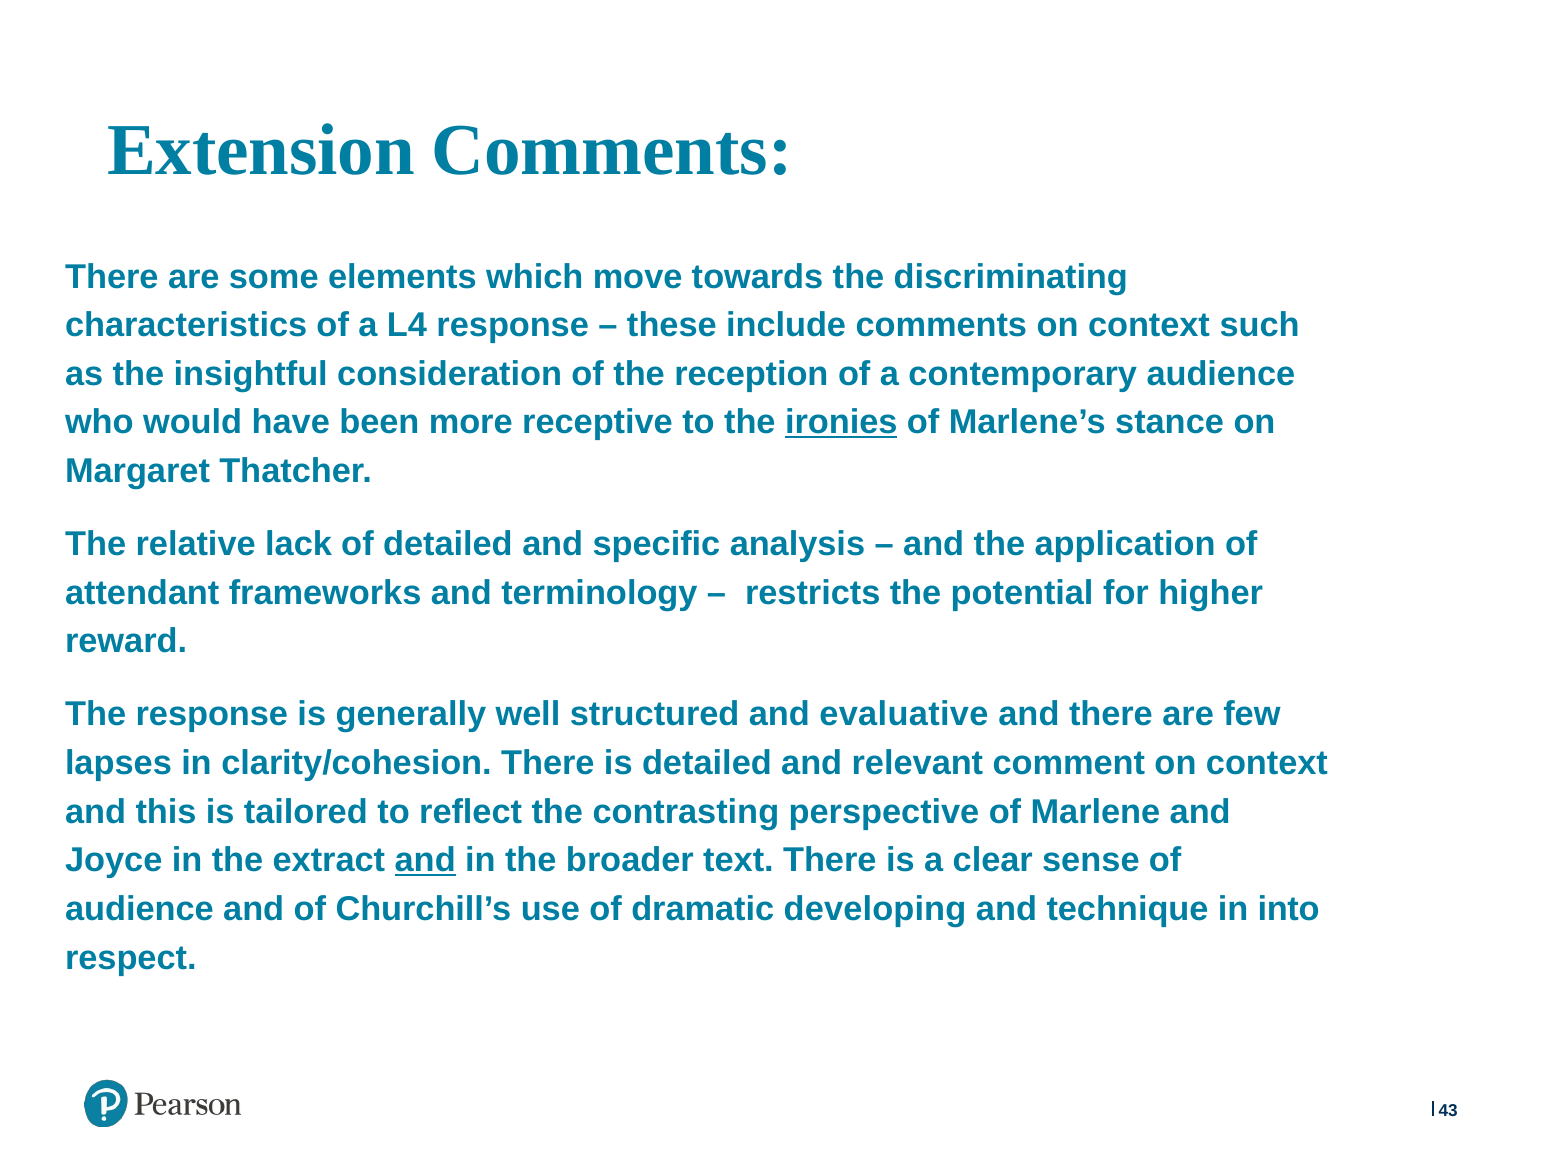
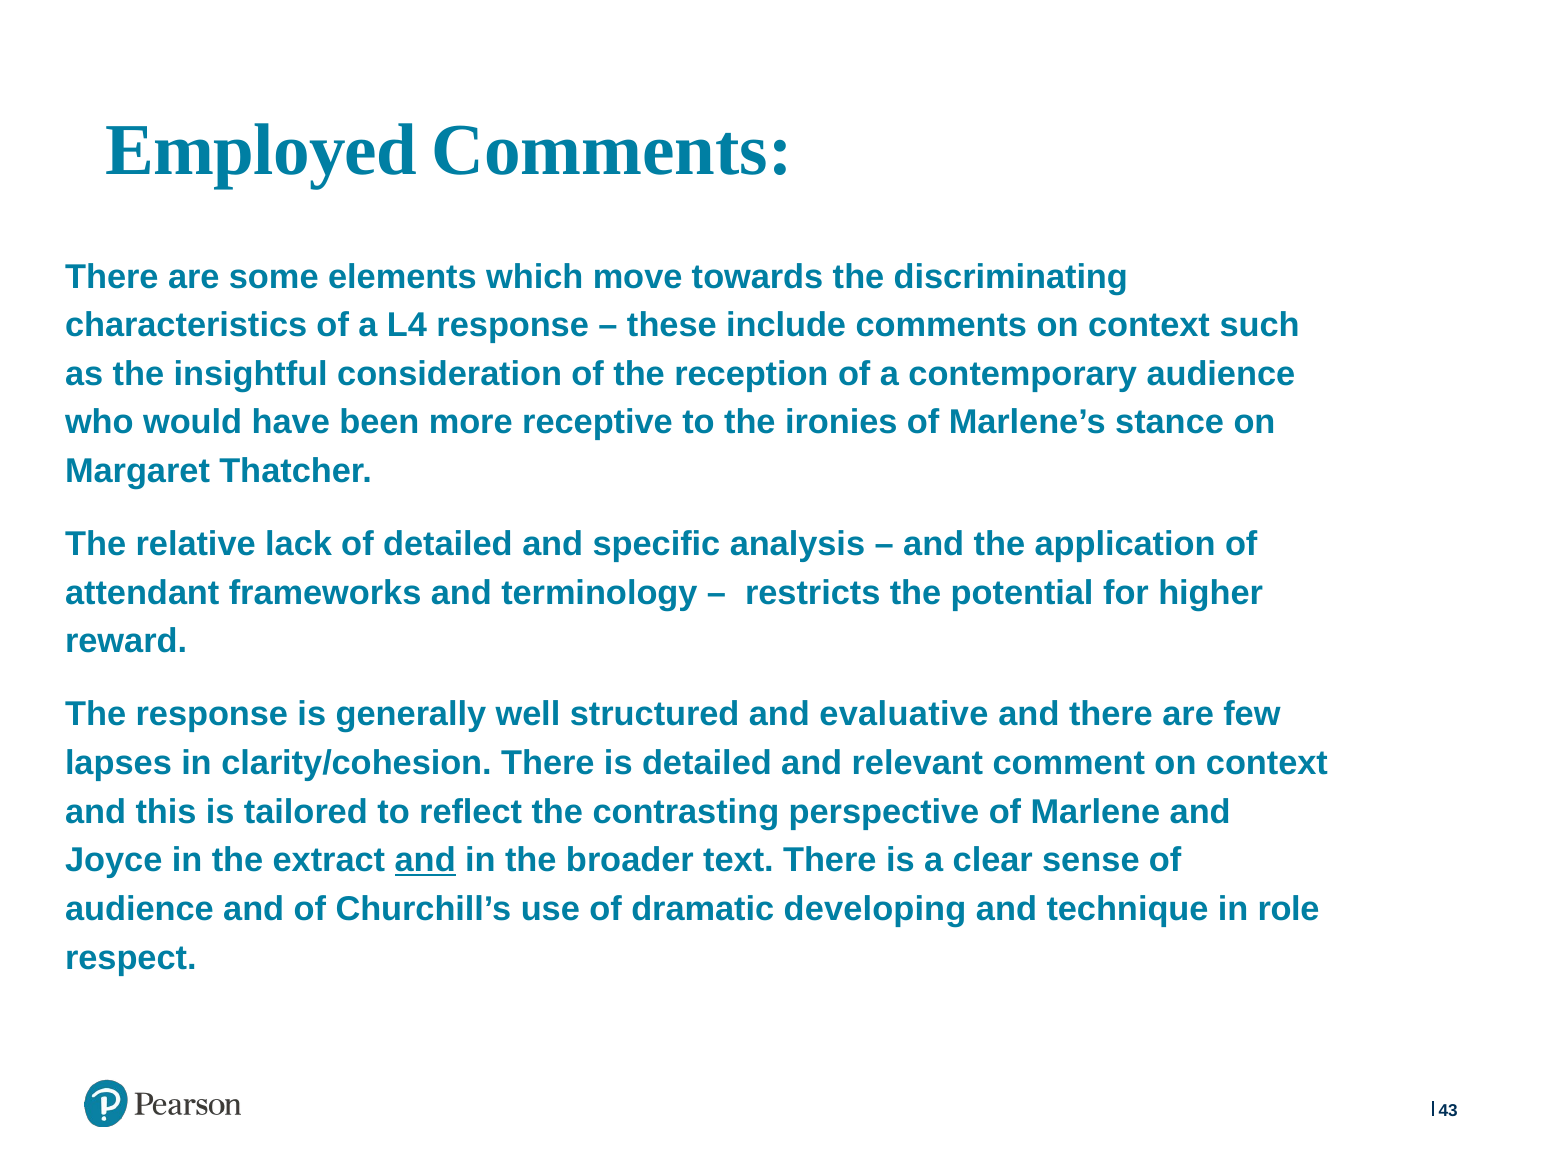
Extension: Extension -> Employed
ironies underline: present -> none
into: into -> role
